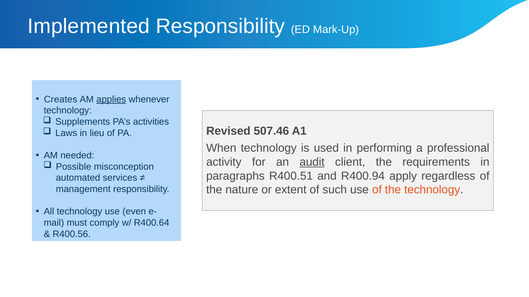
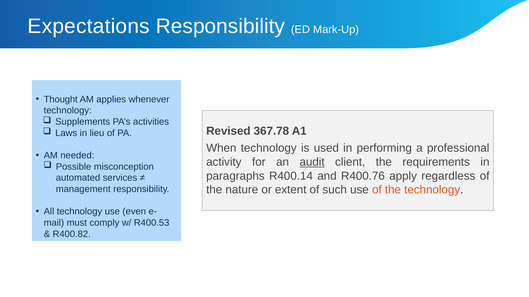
Implemented: Implemented -> Expectations
Creates: Creates -> Thought
applies underline: present -> none
507.46: 507.46 -> 367.78
R400.51: R400.51 -> R400.14
R400.94: R400.94 -> R400.76
R400.64: R400.64 -> R400.53
R400.56: R400.56 -> R400.82
